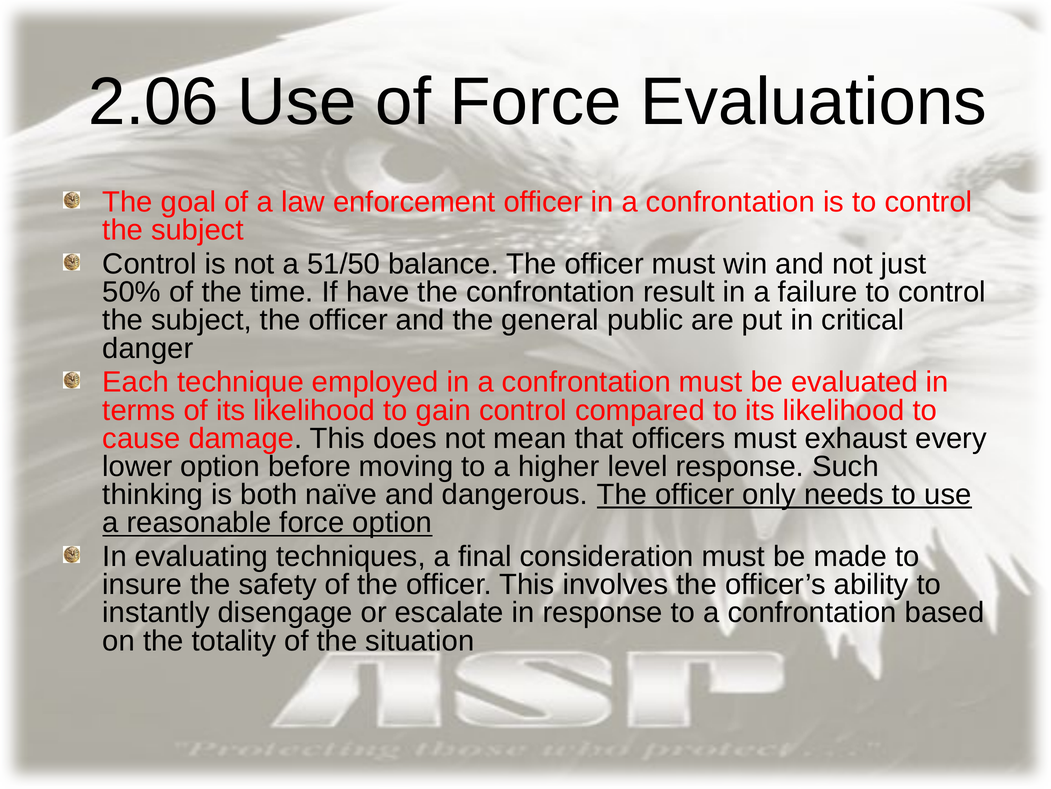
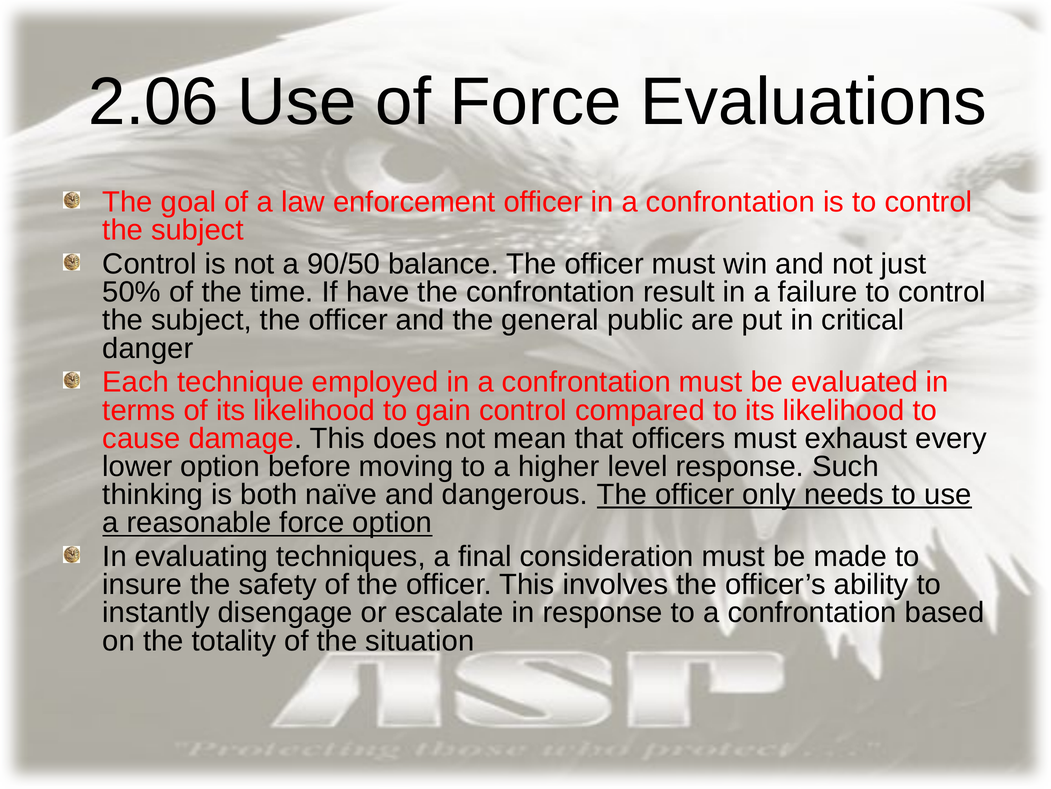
51/50: 51/50 -> 90/50
